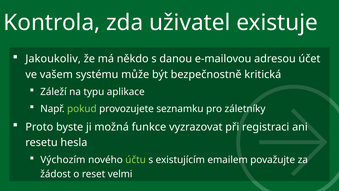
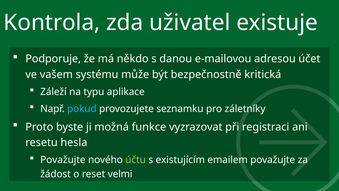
Jakoukoliv: Jakoukoliv -> Podporuje
pokud colour: light green -> light blue
Výchozím at (63, 160): Výchozím -> Považujte
